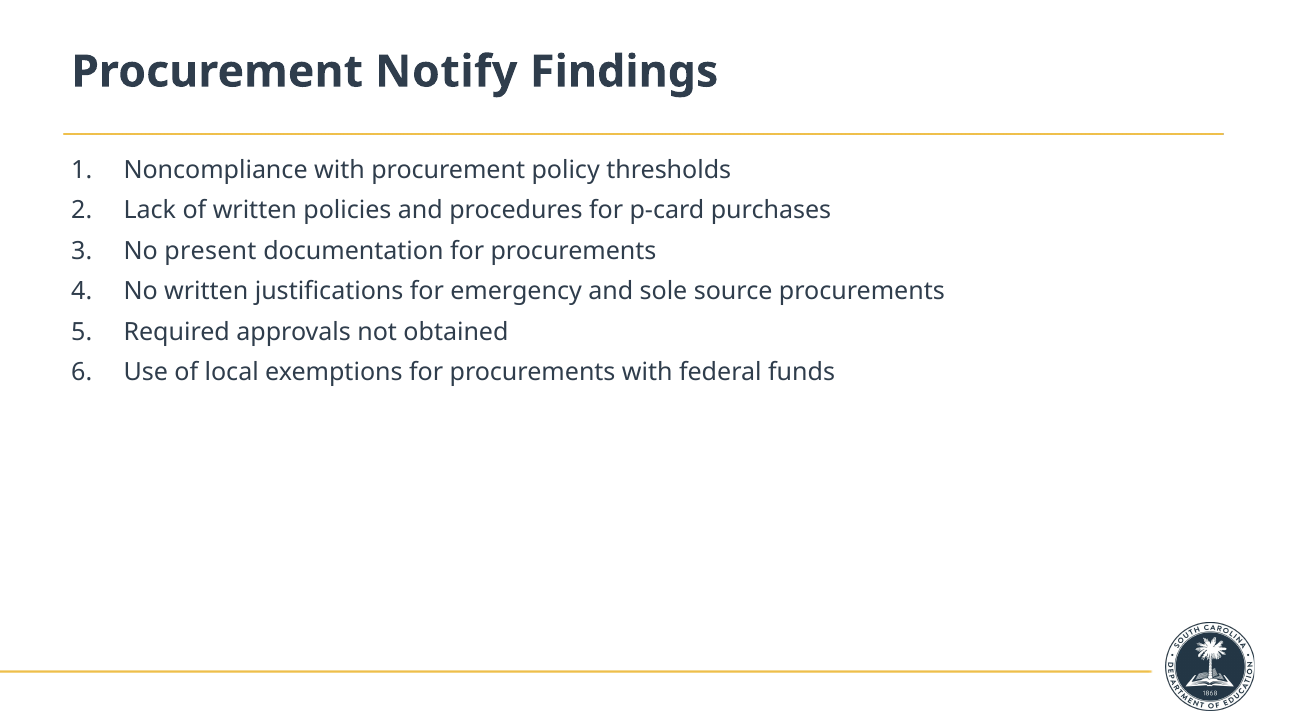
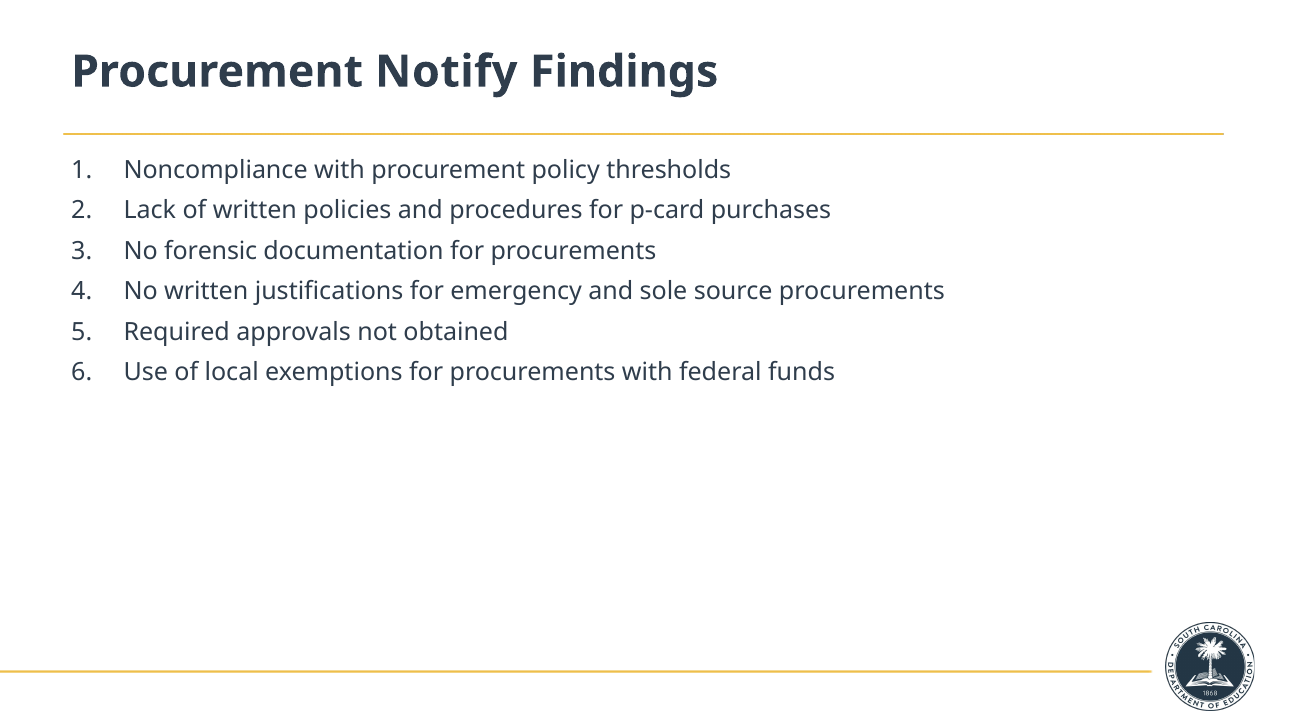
present: present -> forensic
